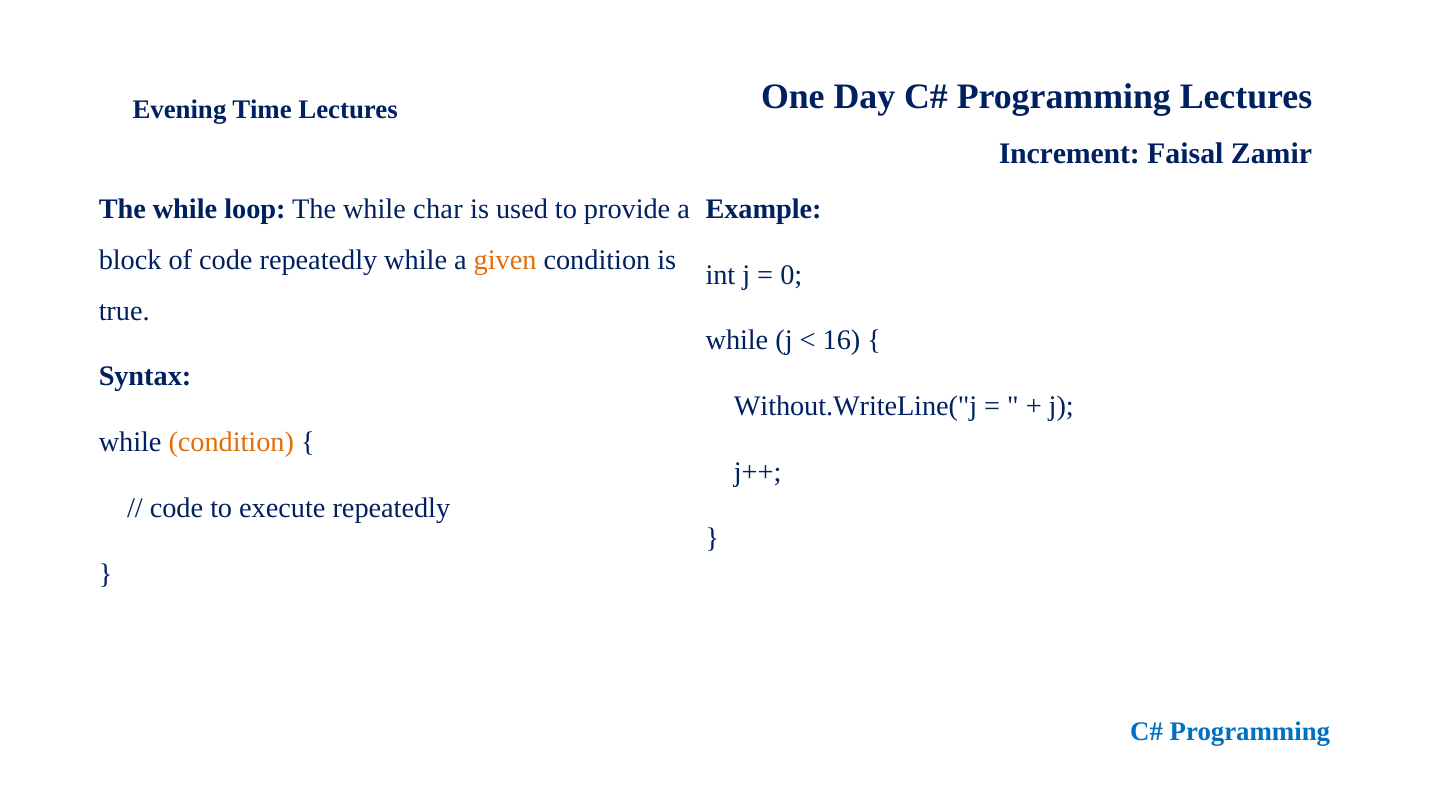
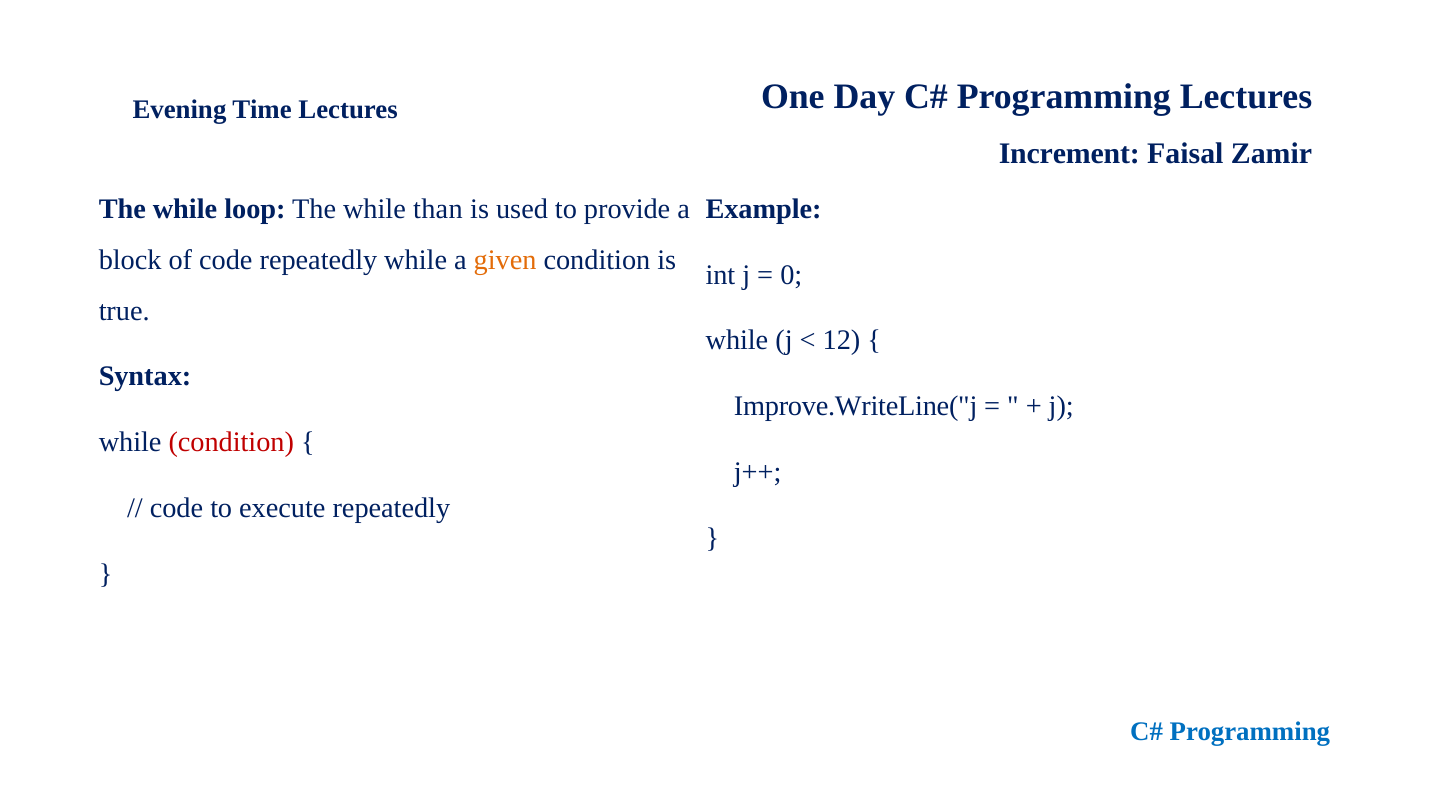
char: char -> than
16: 16 -> 12
Without.WriteLine("j: Without.WriteLine("j -> Improve.WriteLine("j
condition at (231, 443) colour: orange -> red
